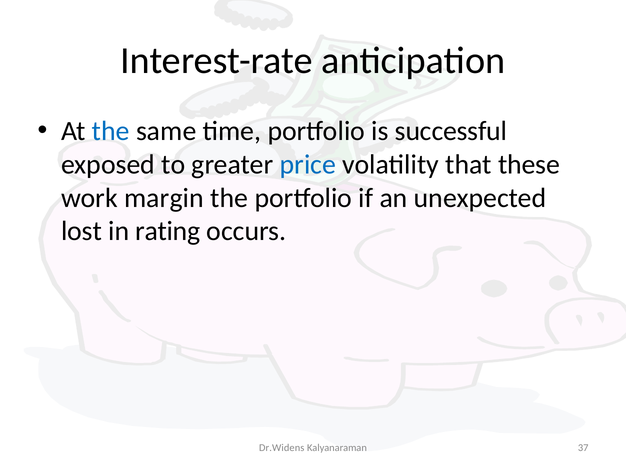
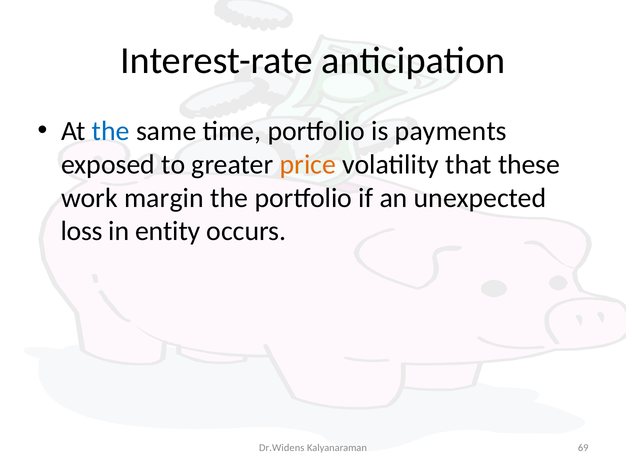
successful: successful -> payments
price colour: blue -> orange
lost: lost -> loss
rating: rating -> entity
37: 37 -> 69
